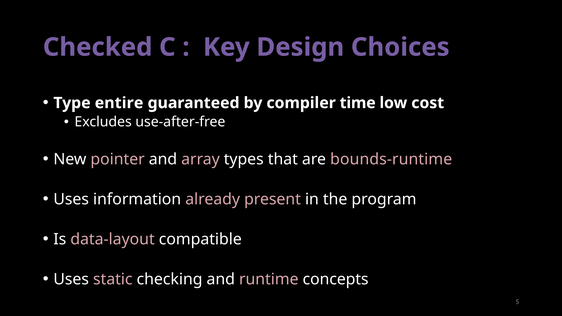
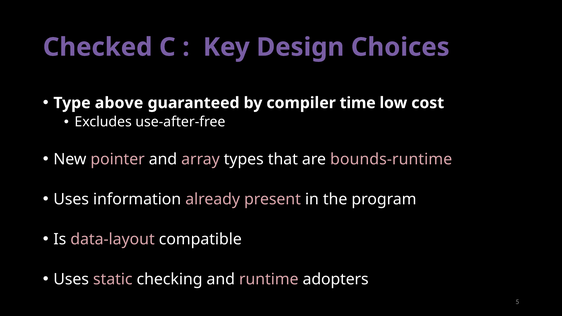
entire: entire -> above
concepts: concepts -> adopters
